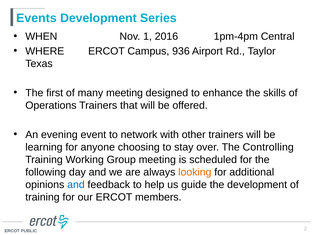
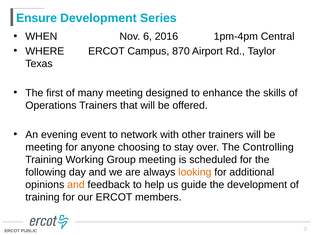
Events: Events -> Ensure
1: 1 -> 6
936: 936 -> 870
learning at (44, 147): learning -> meeting
and at (76, 185) colour: blue -> orange
